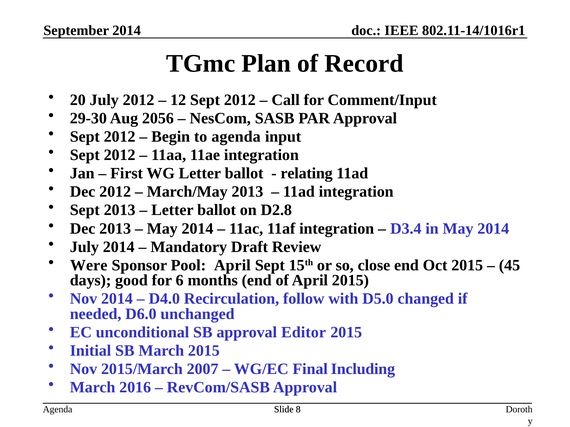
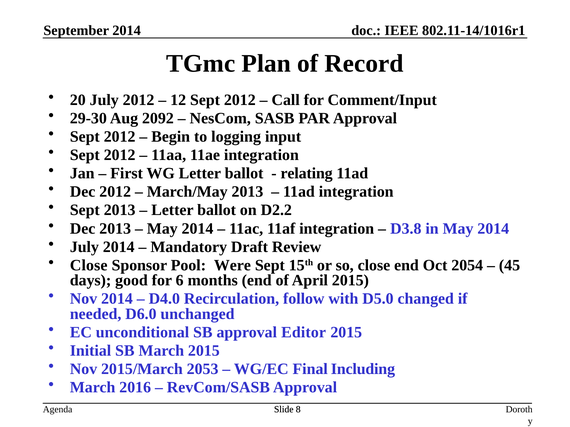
2056: 2056 -> 2092
to agenda: agenda -> logging
D2.8: D2.8 -> D2.2
D3.4: D3.4 -> D3.8
Were at (89, 265): Were -> Close
Pool April: April -> Were
Oct 2015: 2015 -> 2054
2007: 2007 -> 2053
